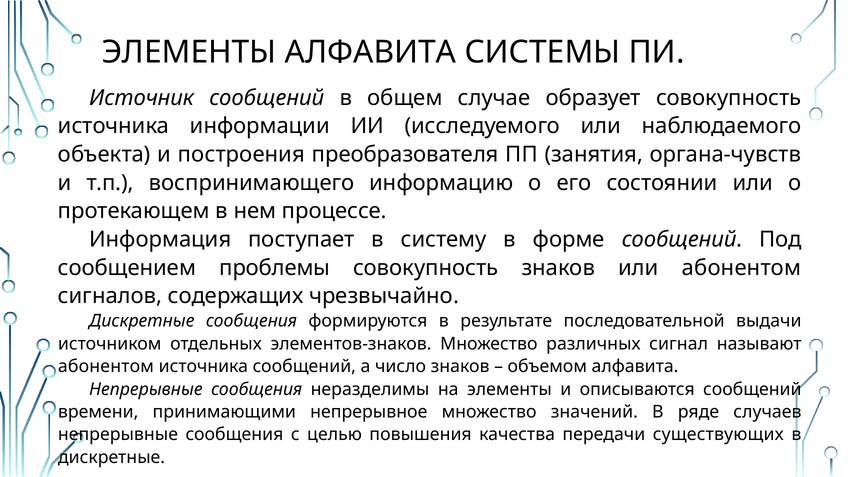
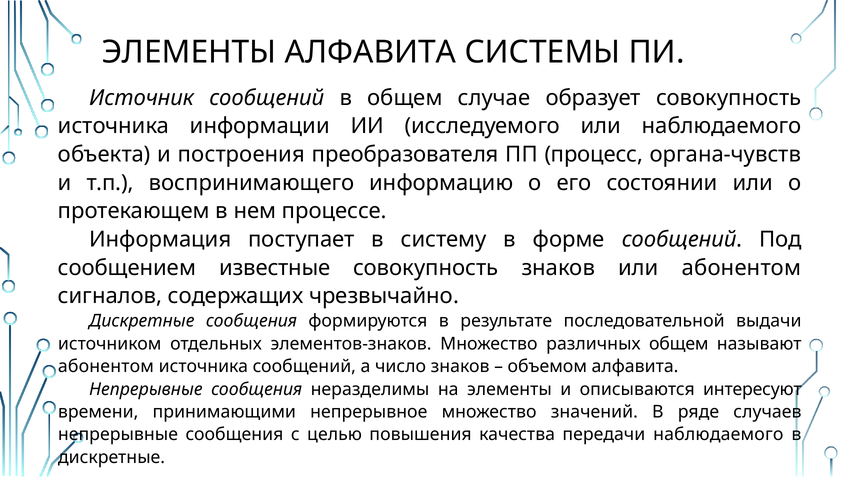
занятия: занятия -> процесс
проблемы: проблемы -> известные
различных сигнал: сигнал -> общем
описываются сообщений: сообщений -> интересуют
передачи существующих: существующих -> наблюдаемого
